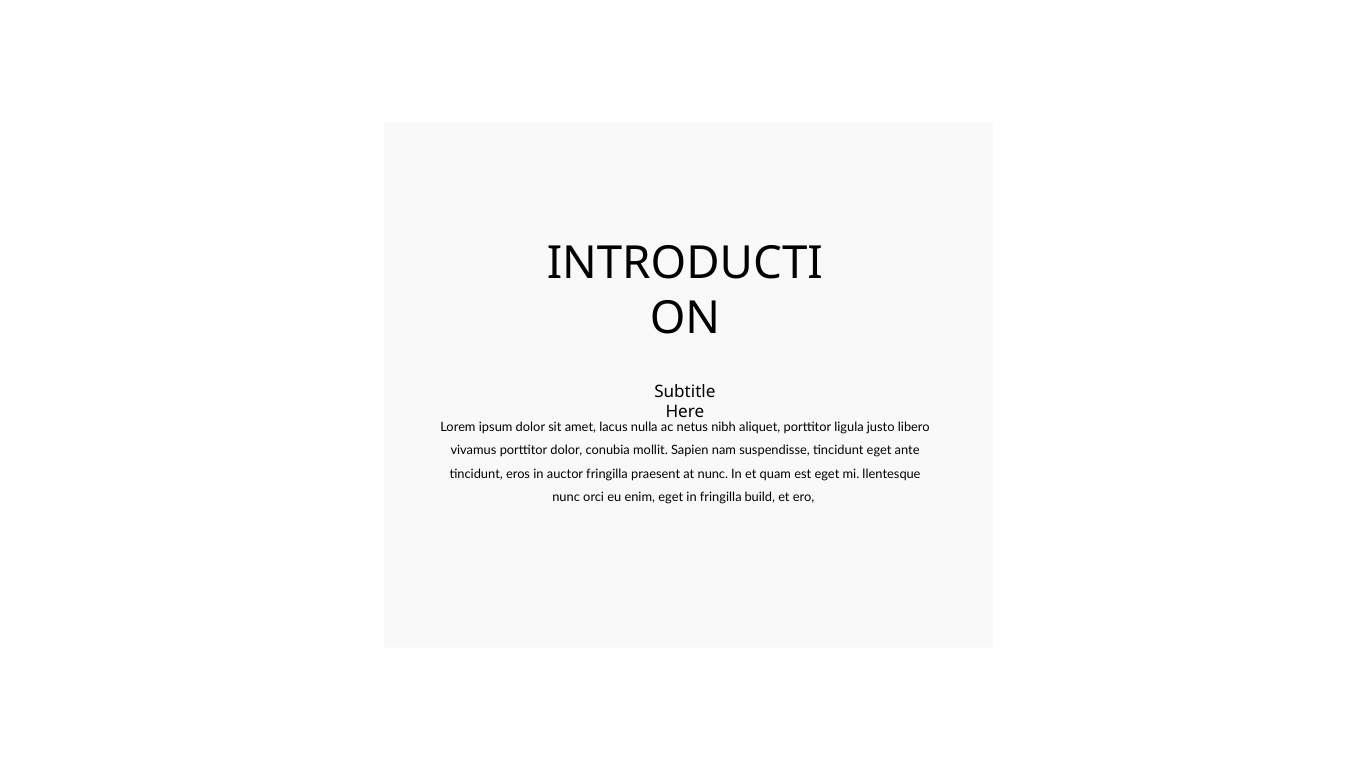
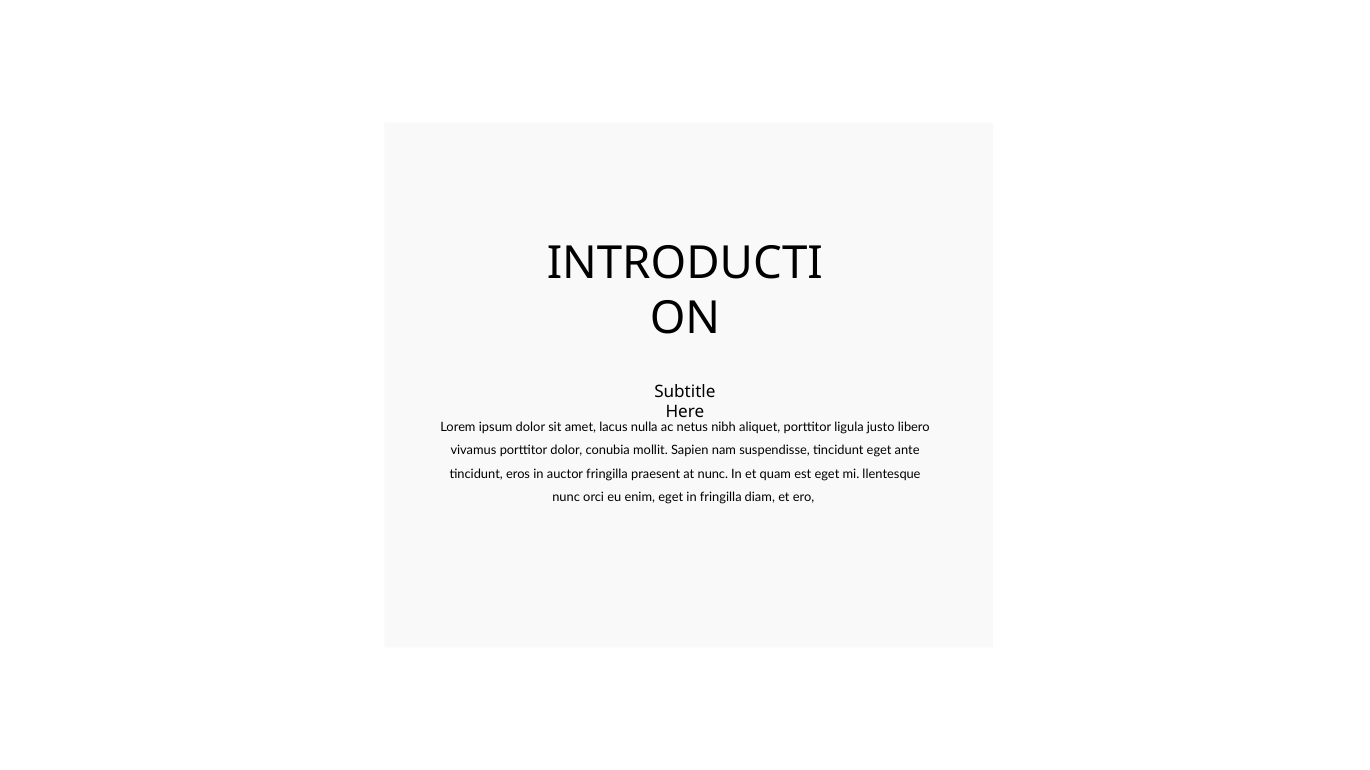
build: build -> diam
